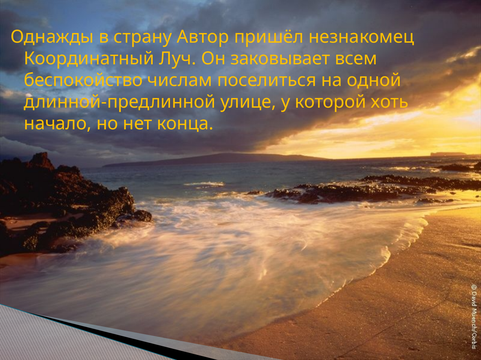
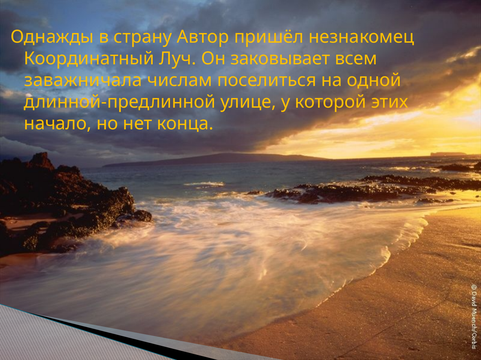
беспокойство: беспокойство -> заважничала
хоть: хоть -> этих
